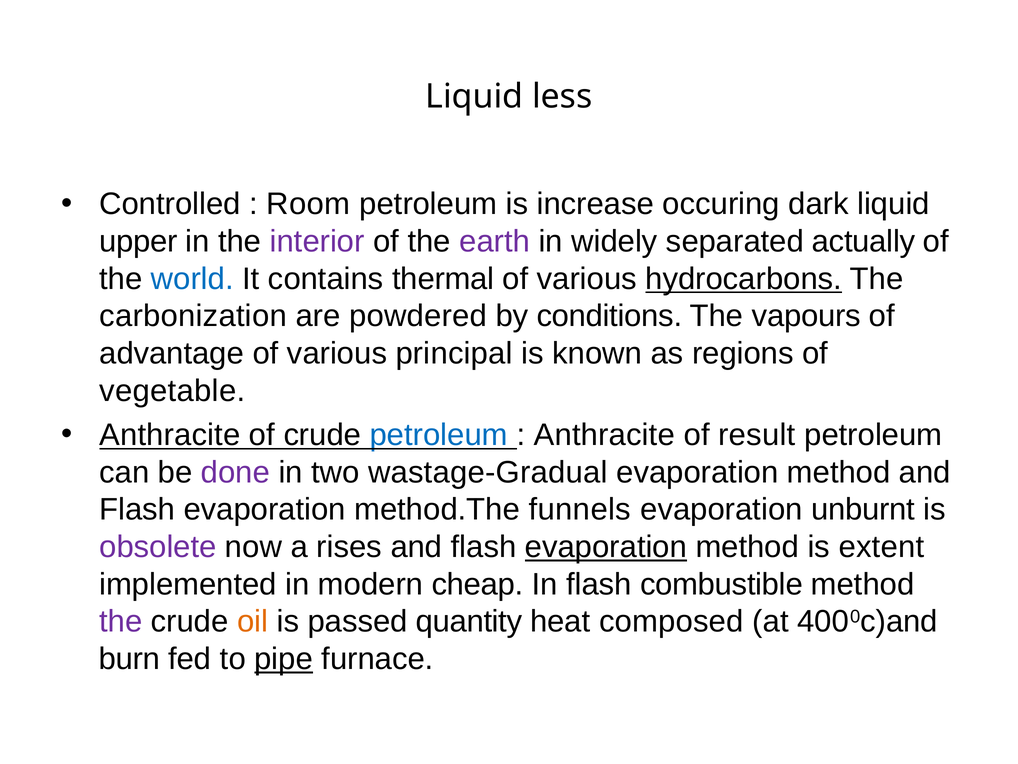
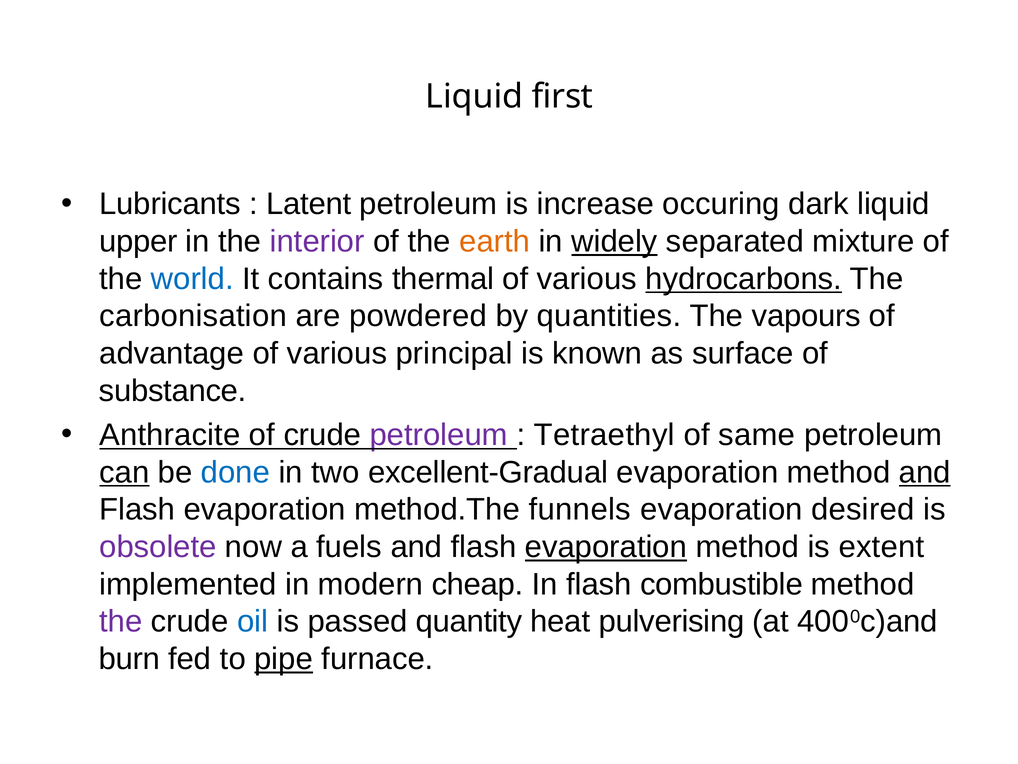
less: less -> first
Controlled: Controlled -> Lubricants
Room: Room -> Latent
earth colour: purple -> orange
widely underline: none -> present
actually: actually -> mixture
carbonization: carbonization -> carbonisation
conditions: conditions -> quantities
regions: regions -> surface
vegetable: vegetable -> substance
petroleum at (439, 435) colour: blue -> purple
Anthracite at (604, 435): Anthracite -> Tetraethyl
result: result -> same
can underline: none -> present
done colour: purple -> blue
wastage-Gradual: wastage-Gradual -> excellent-Gradual
and at (925, 472) underline: none -> present
unburnt: unburnt -> desired
rises: rises -> fuels
oil colour: orange -> blue
composed: composed -> pulverising
